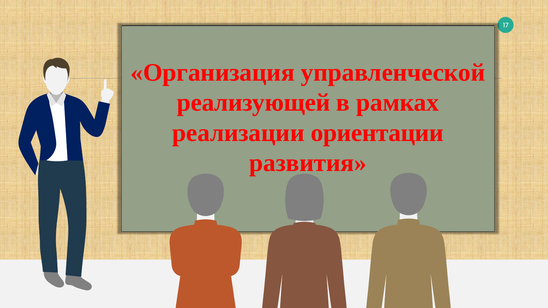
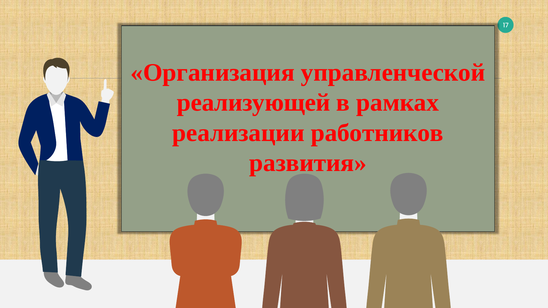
ориентации: ориентации -> работников
